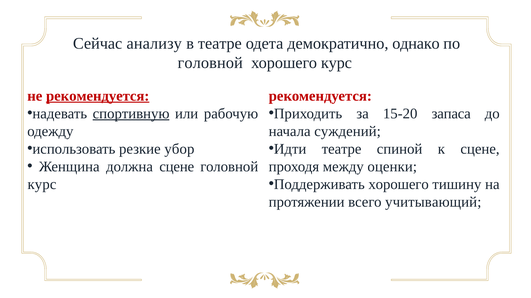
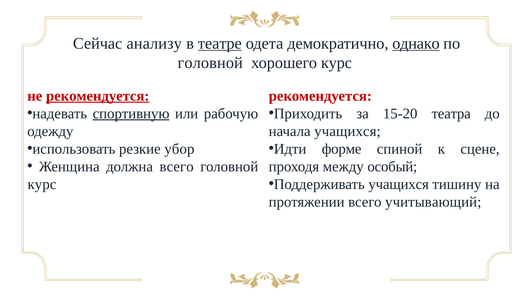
театре at (220, 43) underline: none -> present
однако underline: none -> present
запаса: запаса -> театра
начала суждений: суждений -> учащихся
Идти театре: театре -> форме
должна сцене: сцене -> всего
оценки: оценки -> особый
Поддерживать хорошего: хорошего -> учащихся
